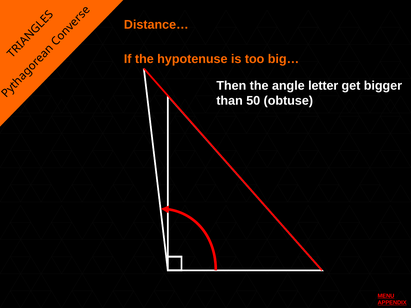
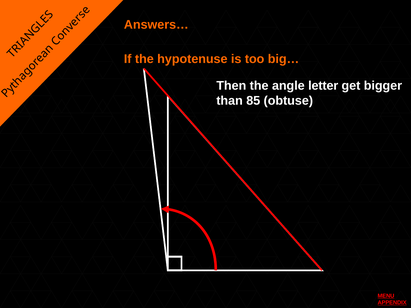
Distance…: Distance… -> Answers…
50: 50 -> 85
